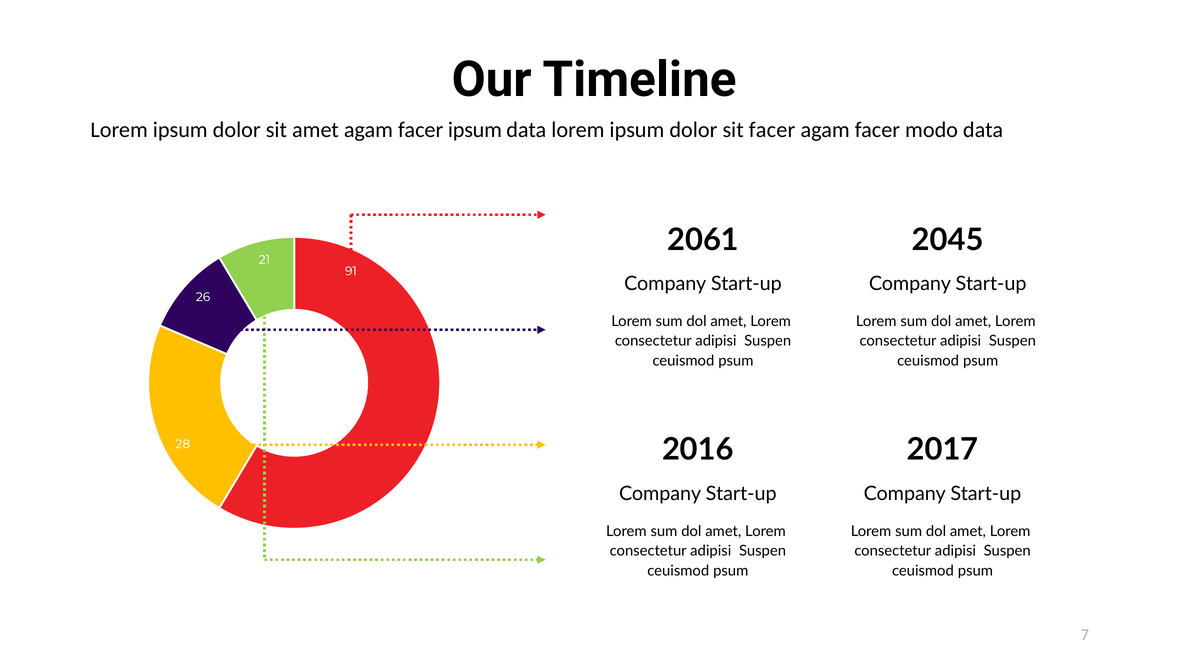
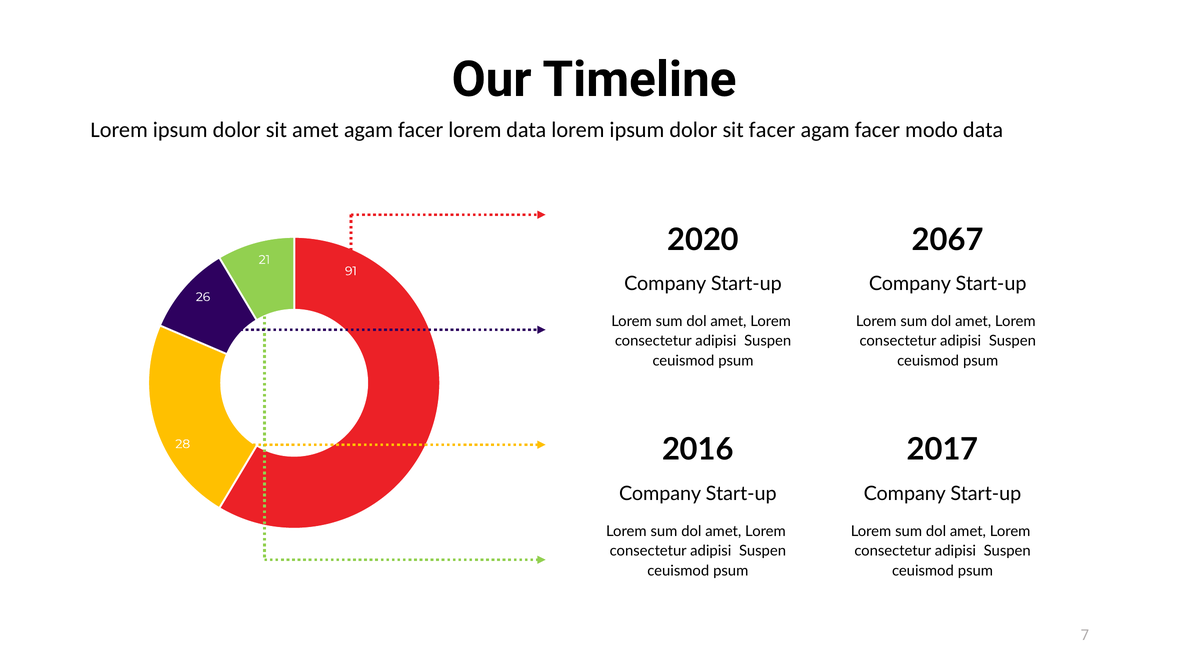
facer ipsum: ipsum -> lorem
2061: 2061 -> 2020
2045: 2045 -> 2067
